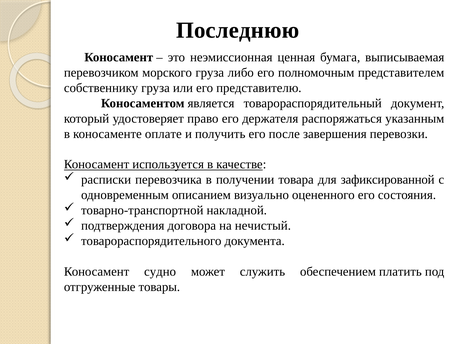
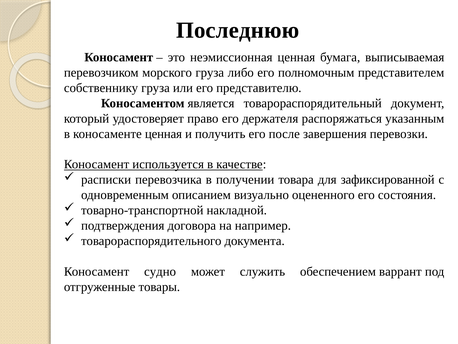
коносаменте оплате: оплате -> ценная
нечистый: нечистый -> например
платить: платить -> варрант
